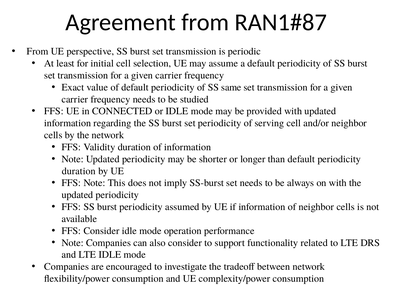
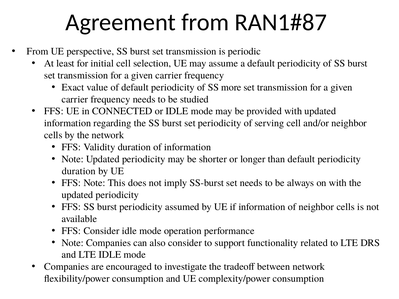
same: same -> more
